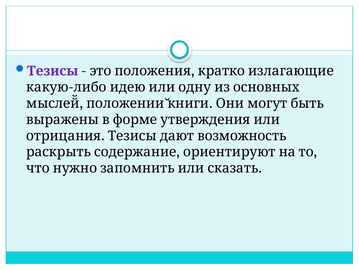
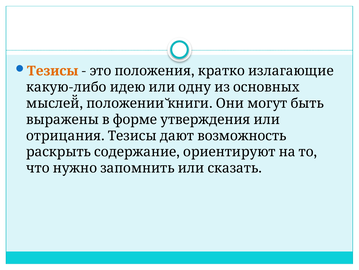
Тезисы colour: purple -> orange
